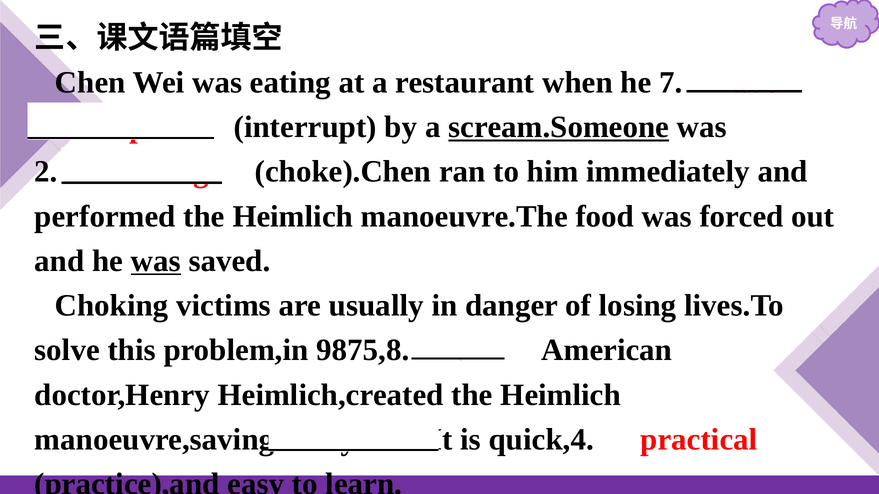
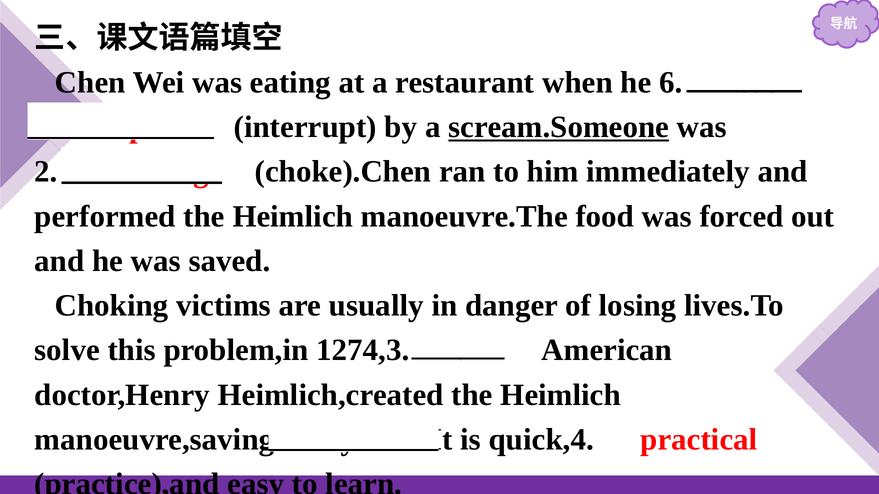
7: 7 -> 6
was at (156, 261) underline: present -> none
9875,8: 9875,8 -> 1274,3
